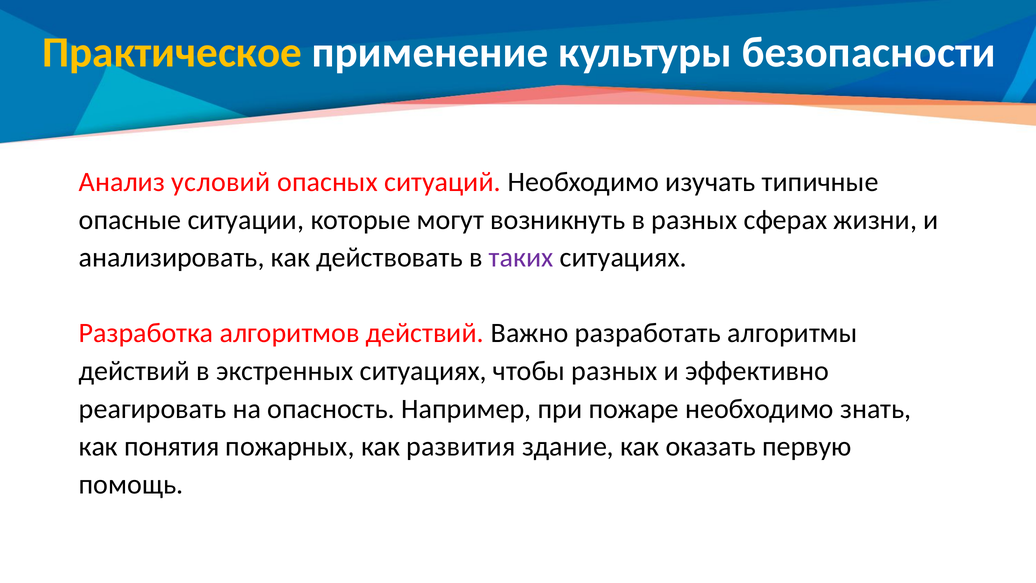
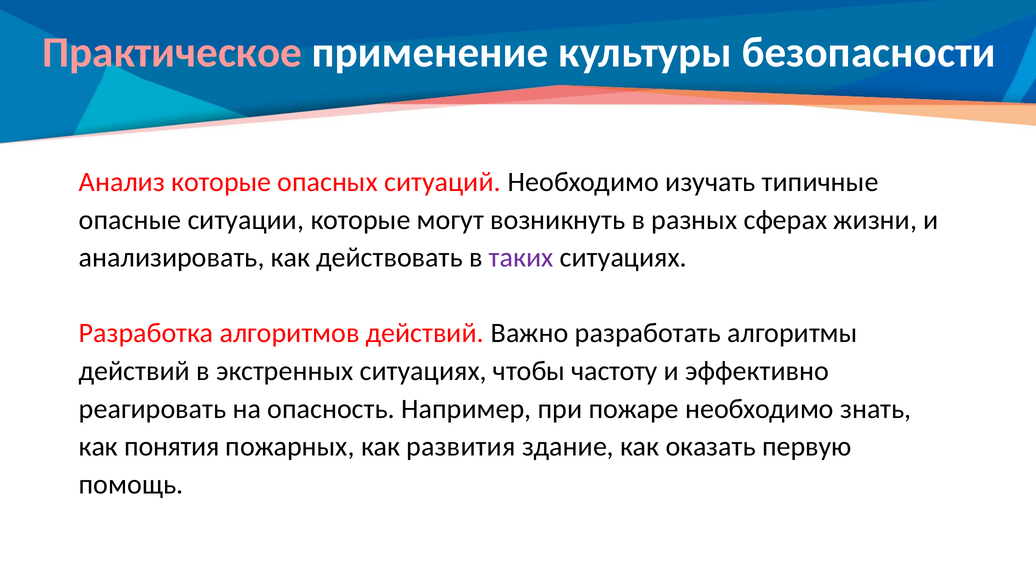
Практическое colour: yellow -> pink
Анализ условий: условий -> которые
чтобы разных: разных -> частоту
